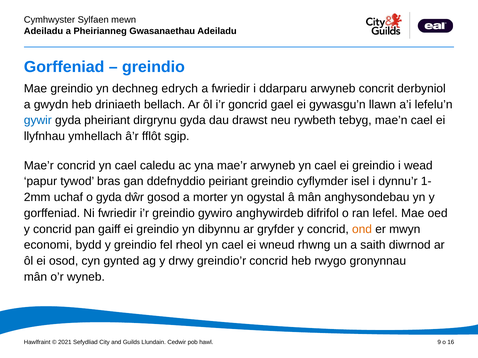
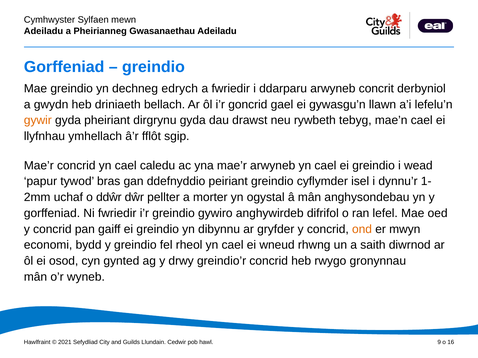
gywir colour: blue -> orange
o gyda: gyda -> ddŵr
gosod: gosod -> pellter
